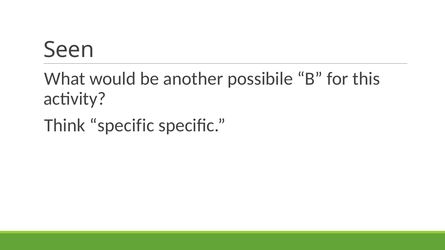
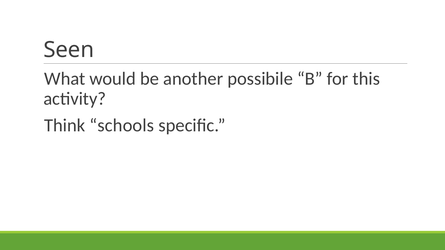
Think specific: specific -> schools
